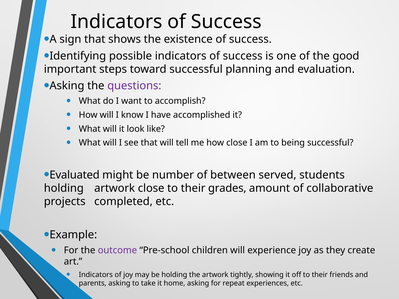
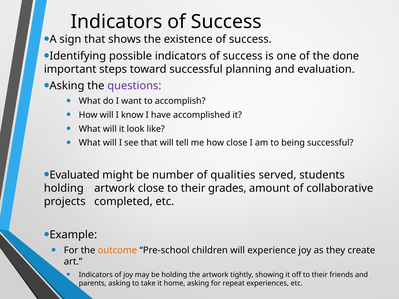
good: good -> done
between: between -> qualities
outcome colour: purple -> orange
